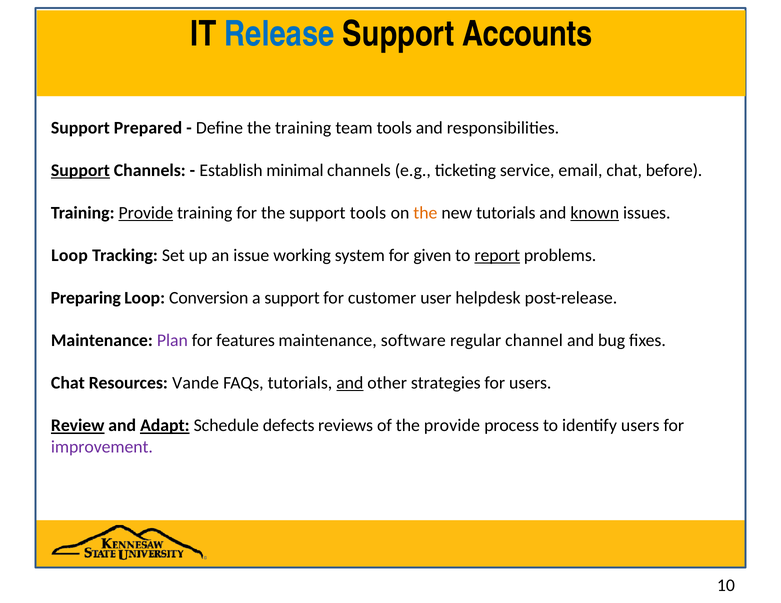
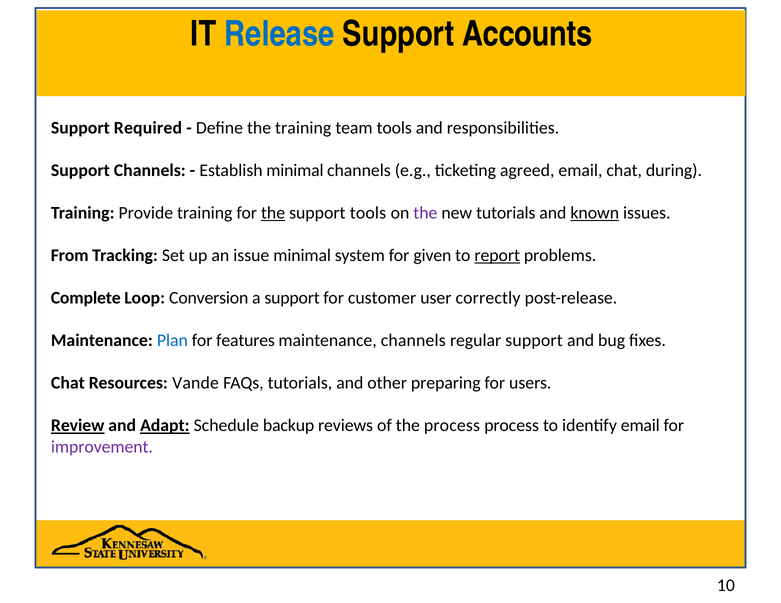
Prepared: Prepared -> Required
Support at (80, 170) underline: present -> none
service: service -> agreed
before: before -> during
Provide at (146, 213) underline: present -> none
the at (273, 213) underline: none -> present
the at (425, 213) colour: orange -> purple
Loop at (70, 256): Loop -> From
issue working: working -> minimal
Preparing: Preparing -> Complete
helpdesk: helpdesk -> correctly
Plan colour: purple -> blue
maintenance software: software -> channels
regular channel: channel -> support
and at (350, 383) underline: present -> none
strategies: strategies -> preparing
defects: defects -> backup
the provide: provide -> process
identify users: users -> email
